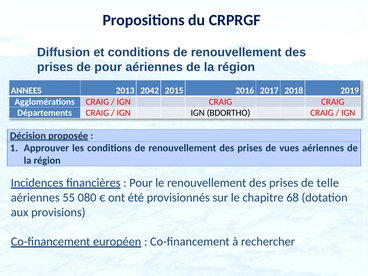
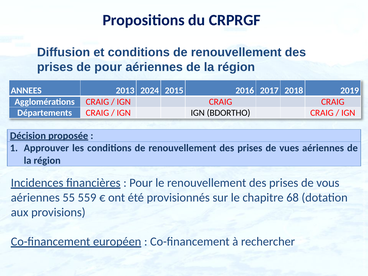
2042: 2042 -> 2024
telle: telle -> vous
080: 080 -> 559
